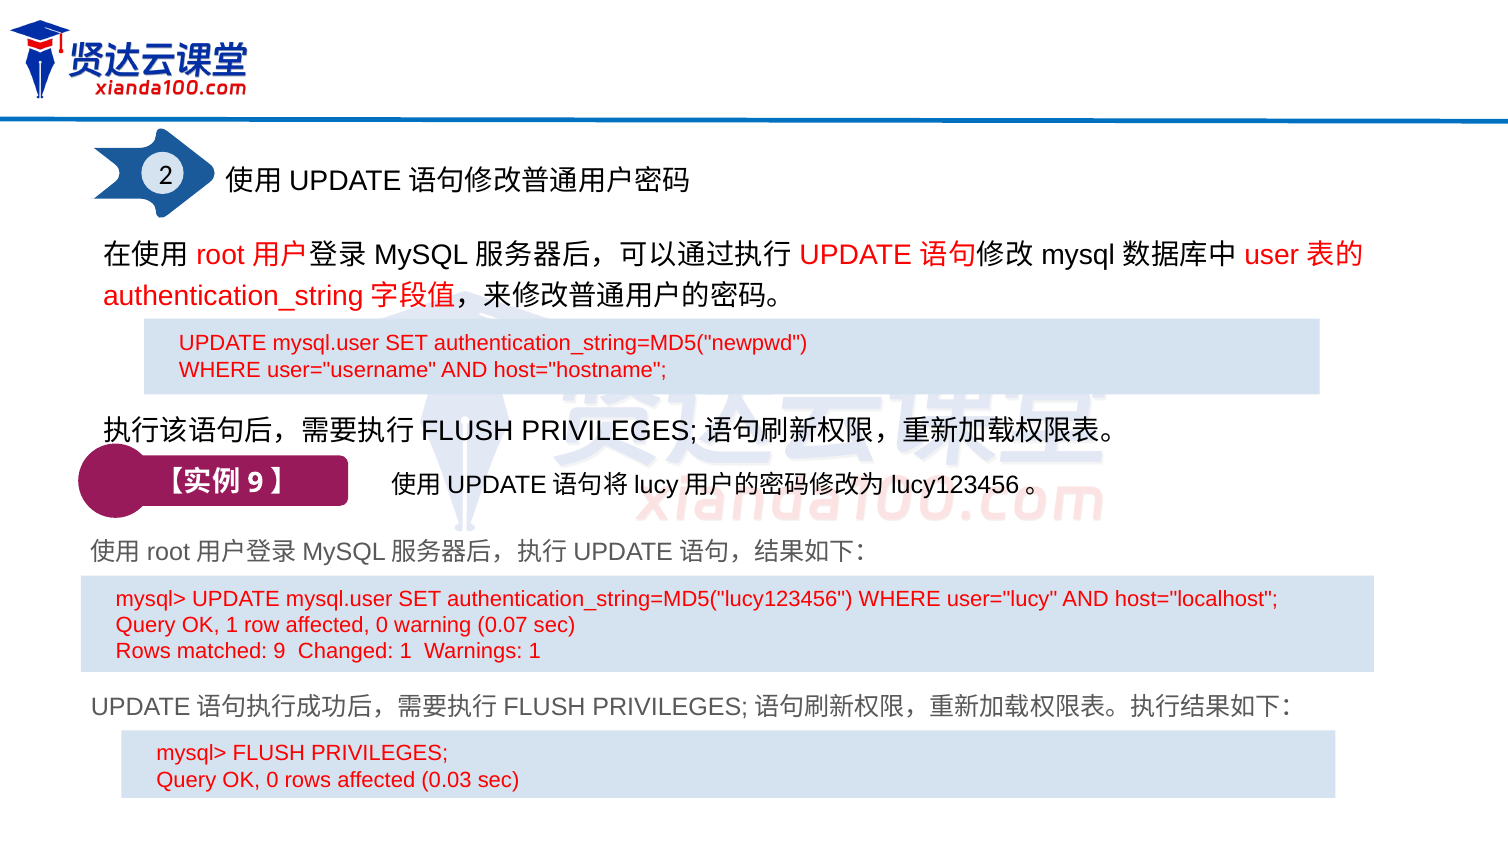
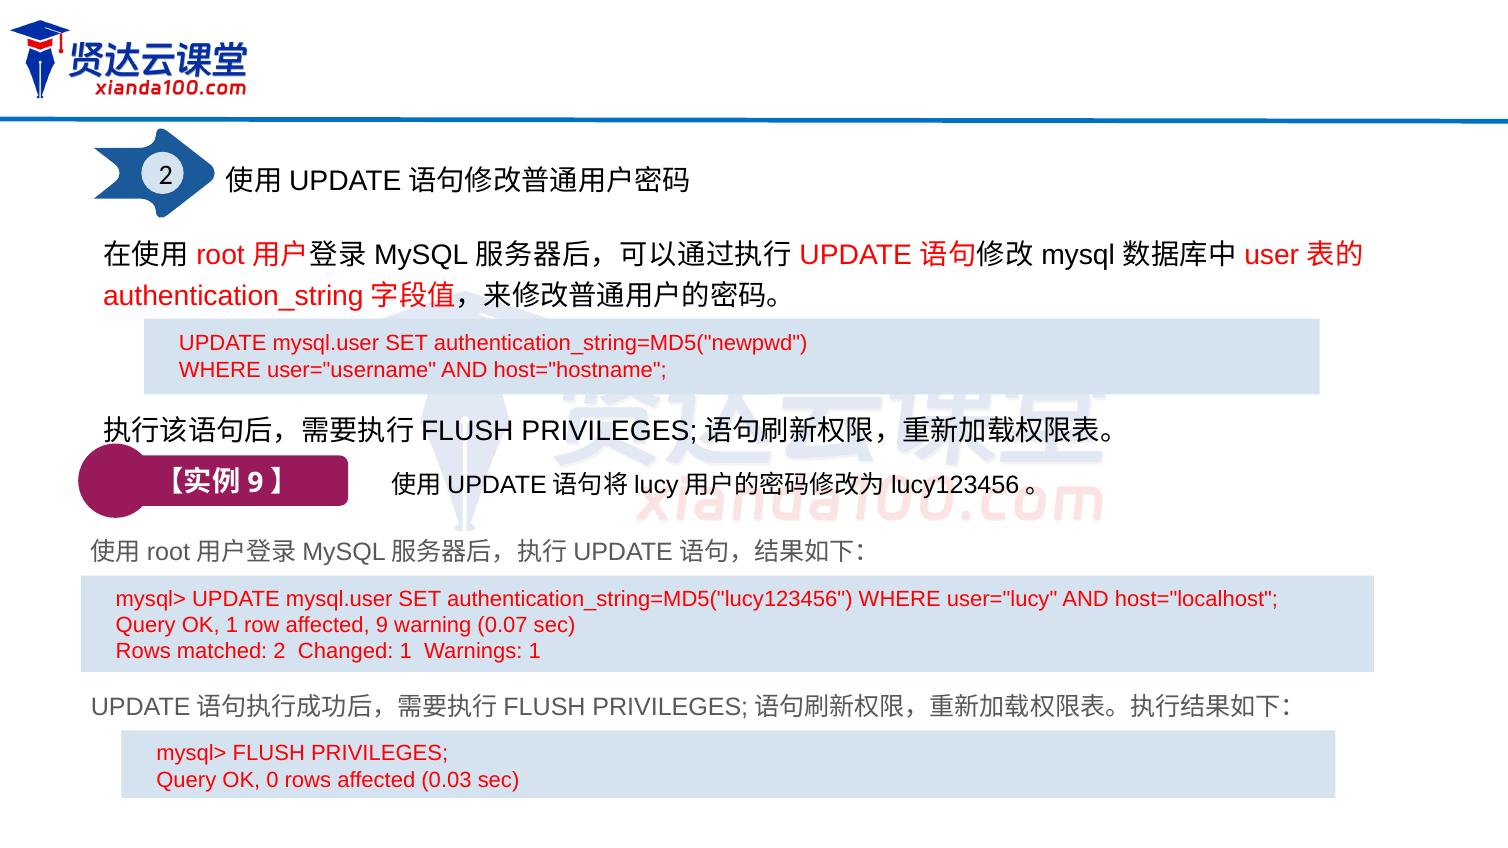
affected 0: 0 -> 9
matched 9: 9 -> 2
